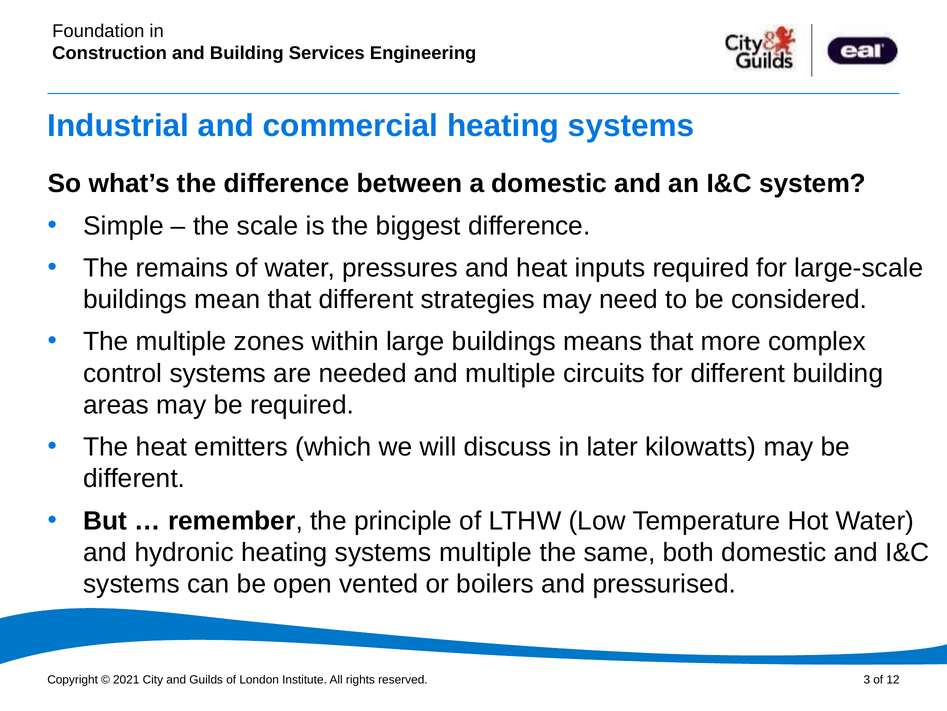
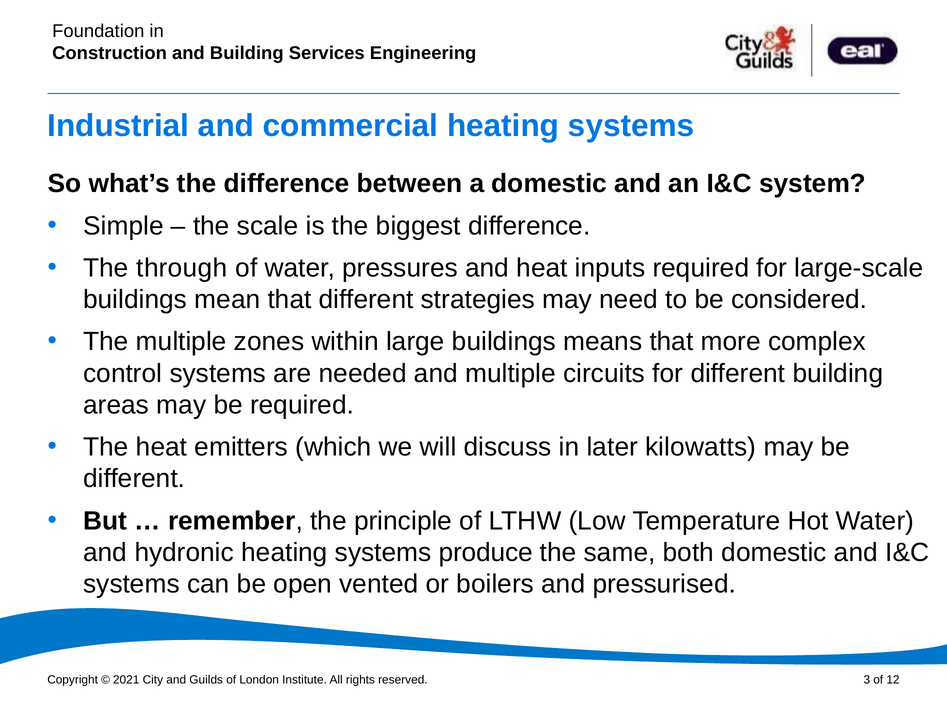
remains: remains -> through
systems multiple: multiple -> produce
